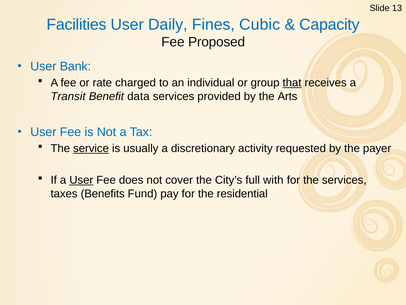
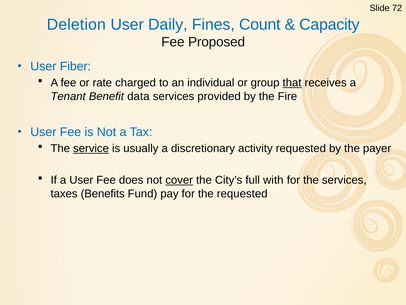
13: 13 -> 72
Facilities: Facilities -> Deletion
Cubic: Cubic -> Count
Bank: Bank -> Fiber
Transit: Transit -> Tenant
Arts: Arts -> Fire
User at (81, 180) underline: present -> none
cover underline: none -> present
the residential: residential -> requested
